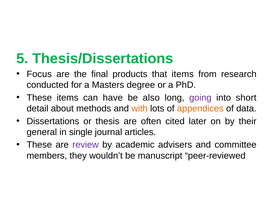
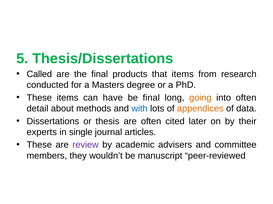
Focus: Focus -> Called
be also: also -> final
going colour: purple -> orange
into short: short -> often
with colour: orange -> blue
general: general -> experts
